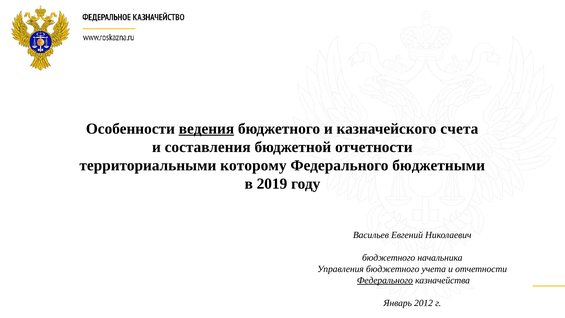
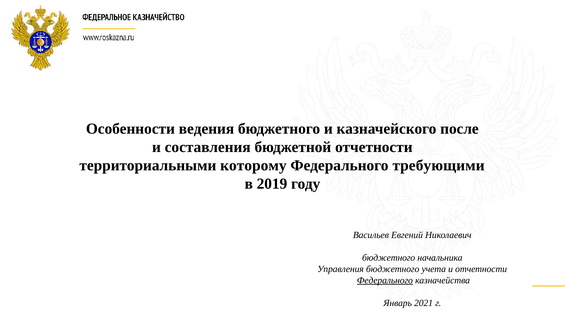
ведения underline: present -> none
счета: счета -> после
бюджетными: бюджетными -> требующими
2012: 2012 -> 2021
